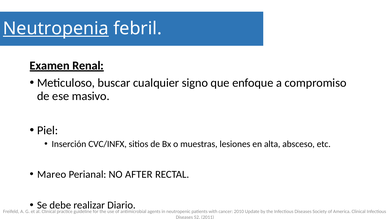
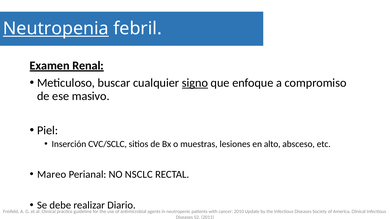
signo underline: none -> present
CVC/INFX: CVC/INFX -> CVC/SCLC
alta: alta -> alto
AFTER: AFTER -> NSCLC
